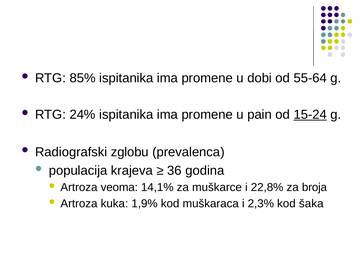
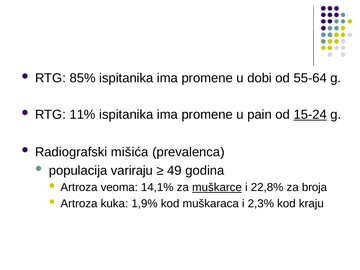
24%: 24% -> 11%
zglobu: zglobu -> mišića
krajeva: krajeva -> variraju
36: 36 -> 49
muškarce underline: none -> present
šaka: šaka -> kraju
